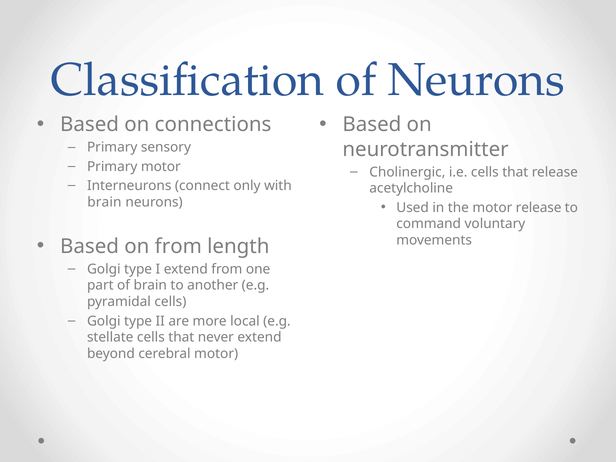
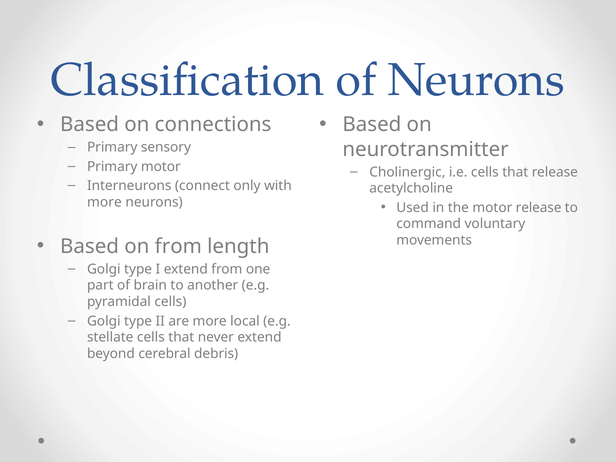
brain at (104, 202): brain -> more
cerebral motor: motor -> debris
